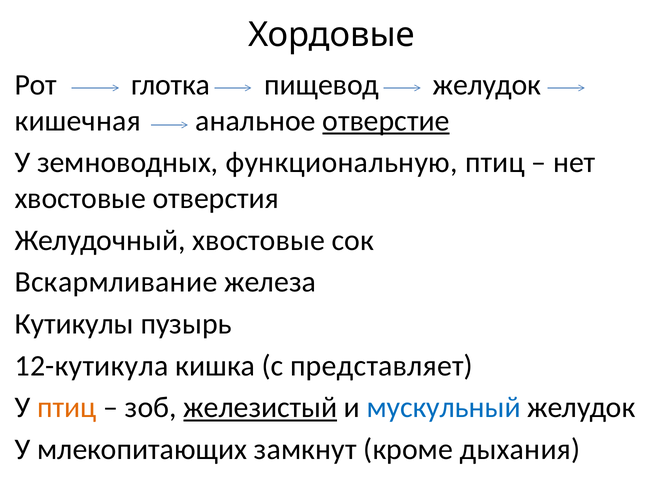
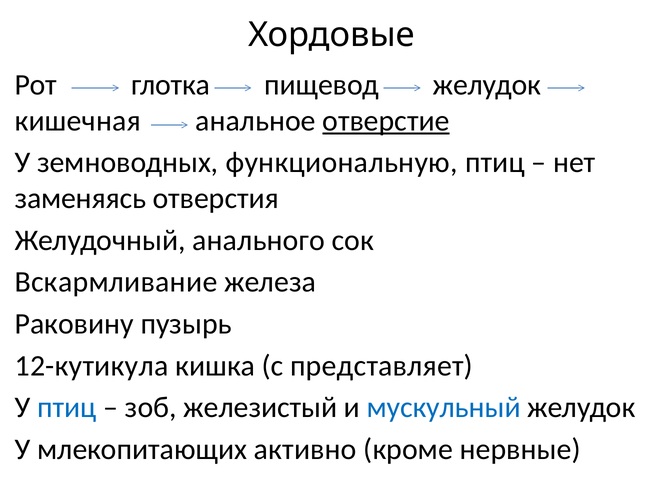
хвостовые at (80, 198): хвостовые -> заменяясь
Желудочный хвостовые: хвостовые -> анального
Кутикулы: Кутикулы -> Раковину
птиц at (67, 408) colour: orange -> blue
железистый underline: present -> none
замкнут: замкнут -> активно
дыхания: дыхания -> нервные
